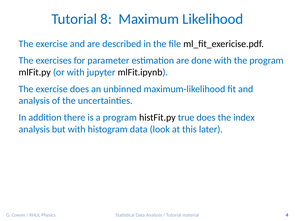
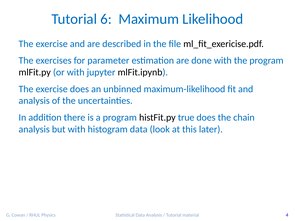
8: 8 -> 6
index: index -> chain
